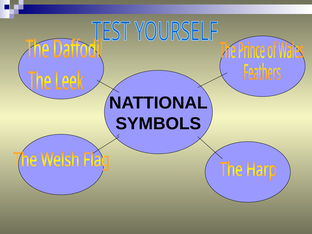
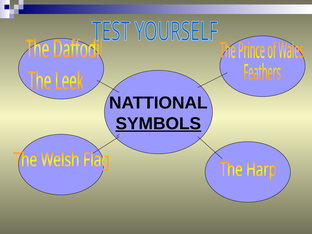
SYMBOLS underline: none -> present
